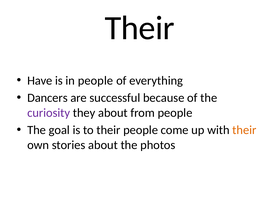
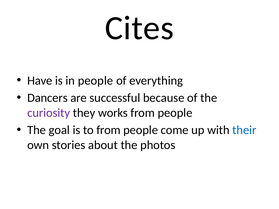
Their at (140, 28): Their -> Cites
they about: about -> works
to their: their -> from
their at (244, 130) colour: orange -> blue
